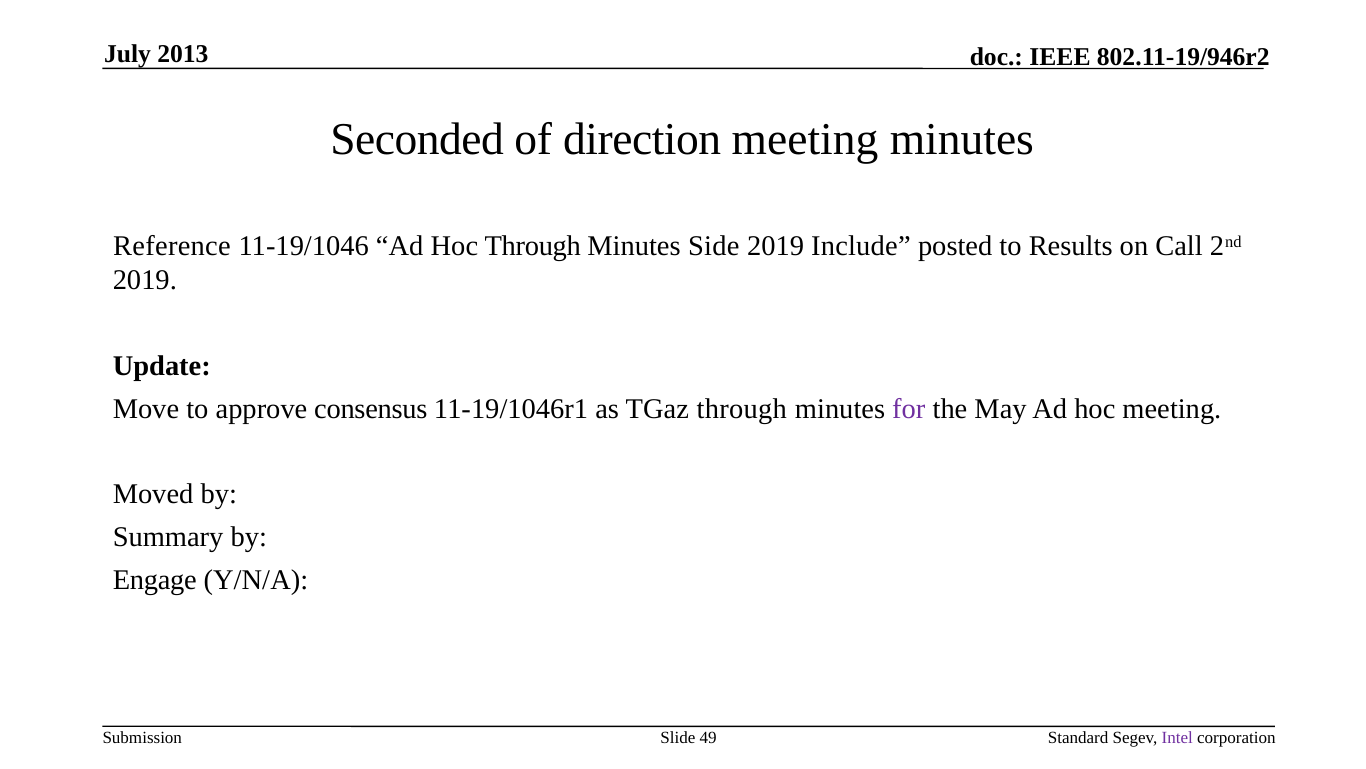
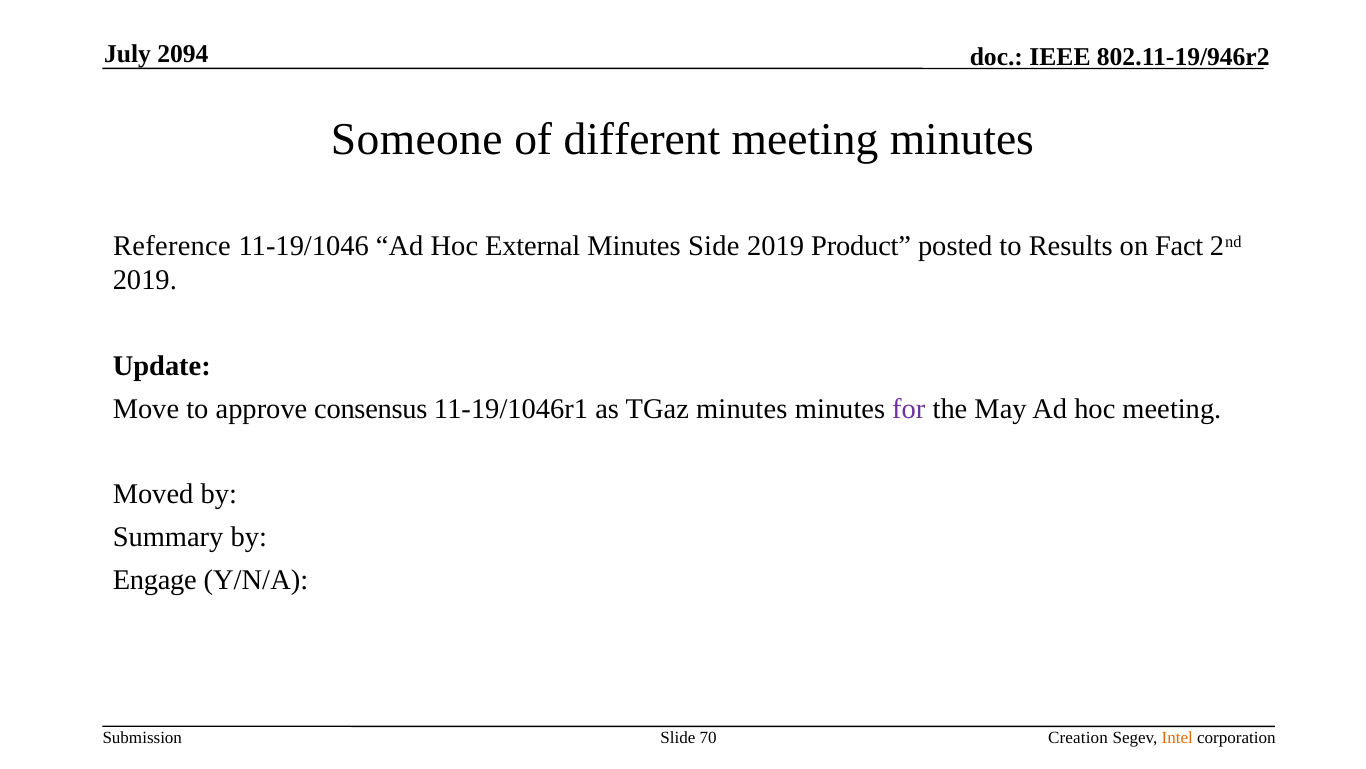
2013: 2013 -> 2094
Seconded: Seconded -> Someone
direction: direction -> different
Hoc Through: Through -> External
Include: Include -> Product
Call: Call -> Fact
TGaz through: through -> minutes
49: 49 -> 70
Standard: Standard -> Creation
Intel colour: purple -> orange
